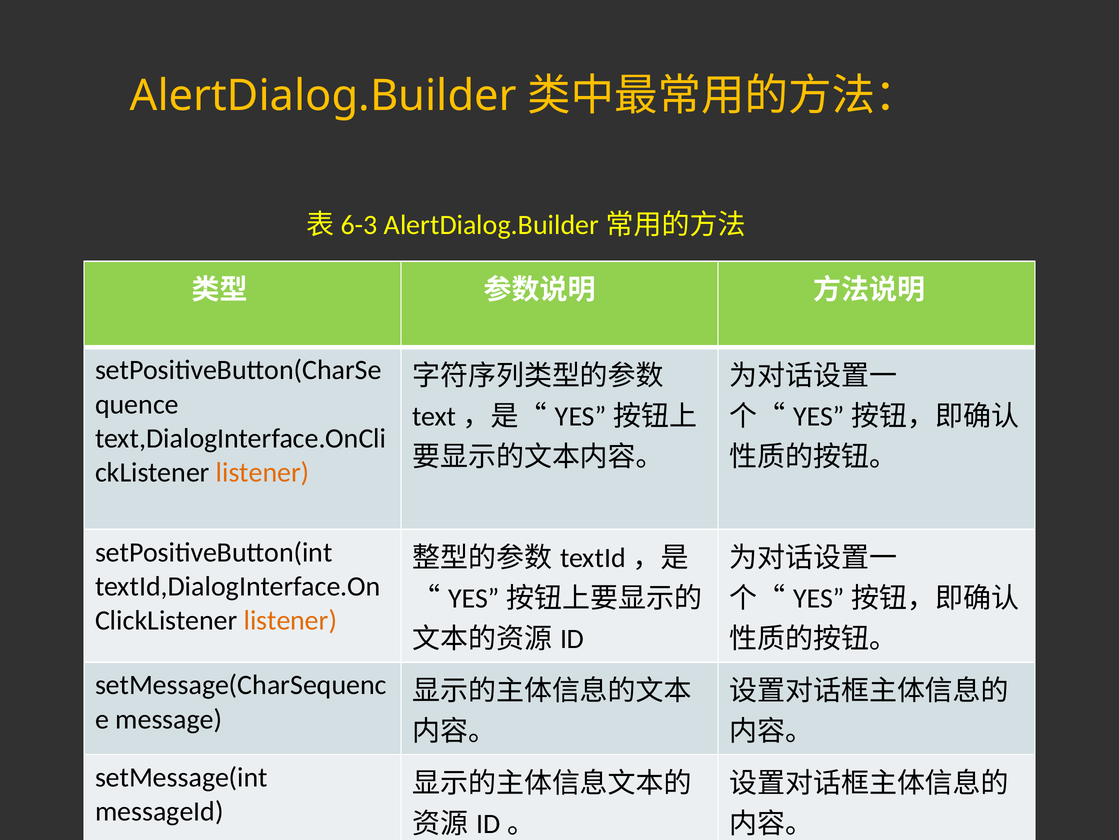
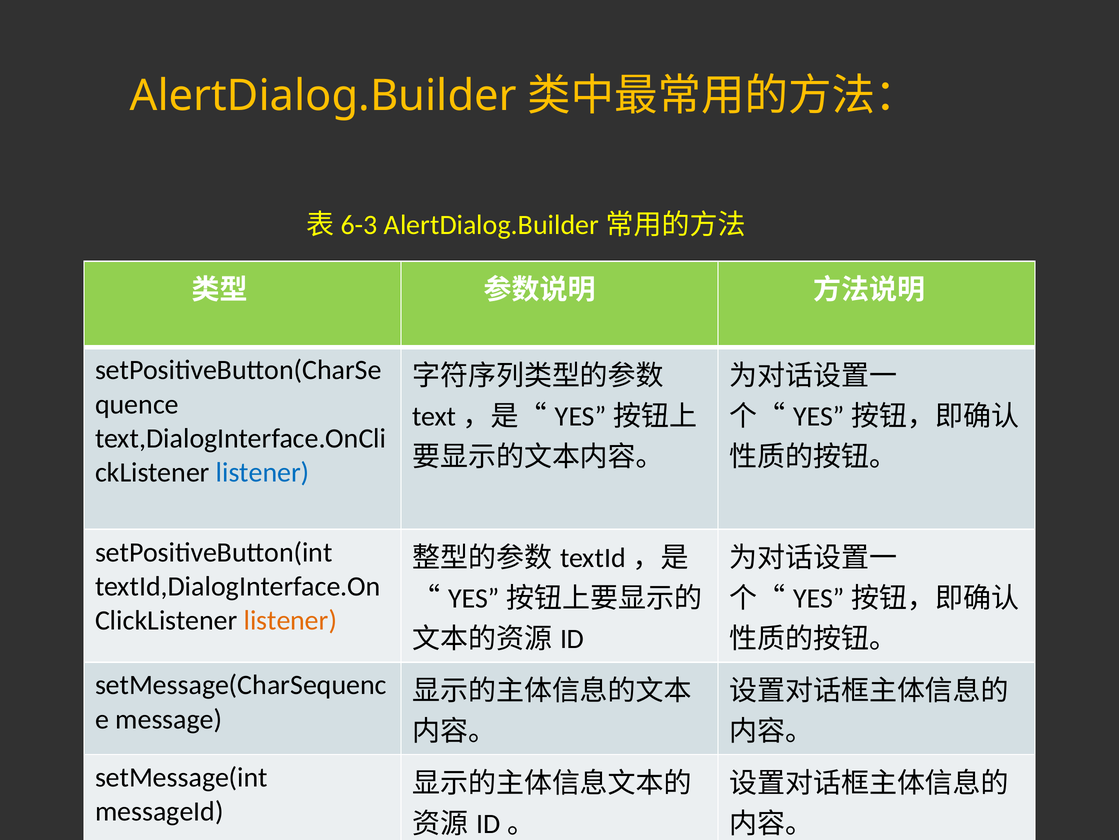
listener at (263, 472) colour: orange -> blue
